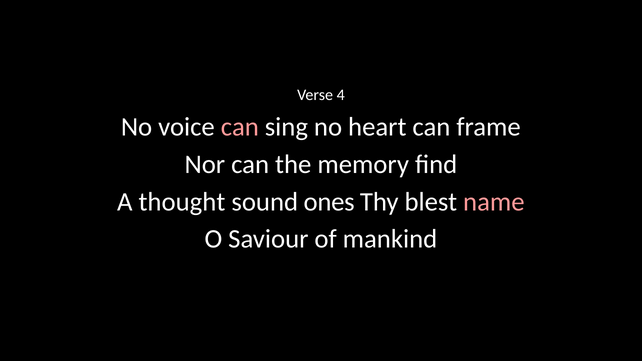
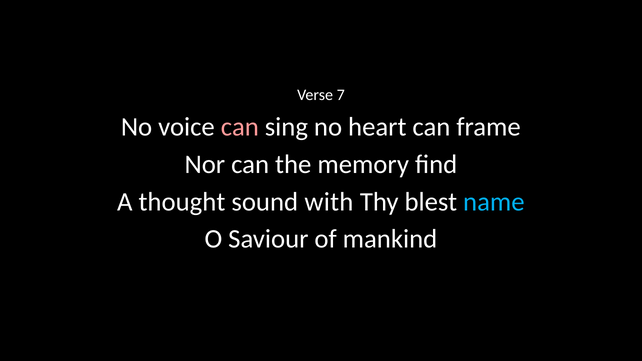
4: 4 -> 7
ones: ones -> with
name colour: pink -> light blue
